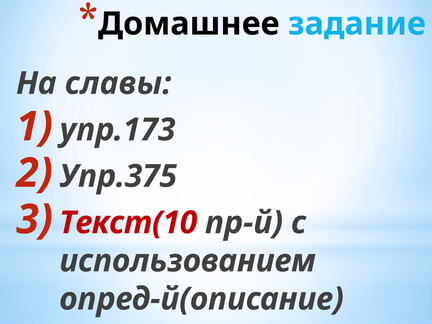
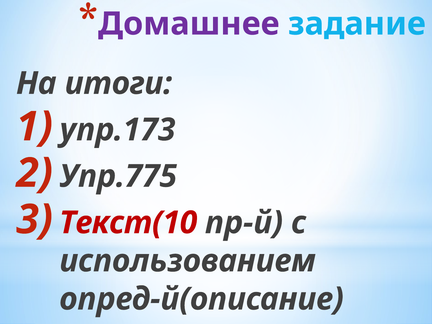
Домашнее colour: black -> purple
славы: славы -> итоги
Упр.375: Упр.375 -> Упр.775
